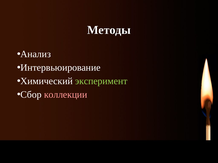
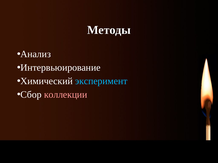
эксперимент colour: light green -> light blue
